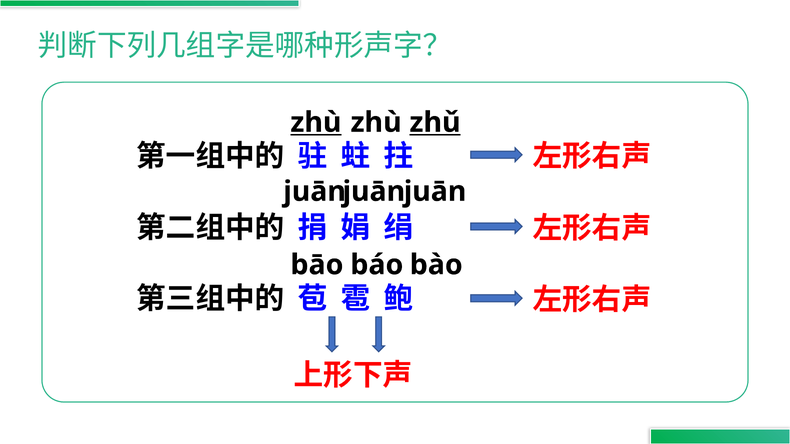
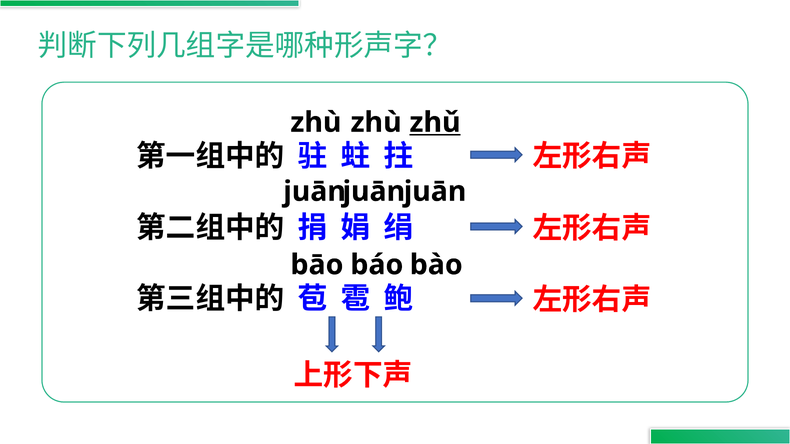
zhù at (316, 123) underline: present -> none
